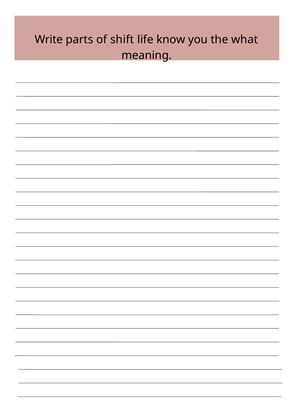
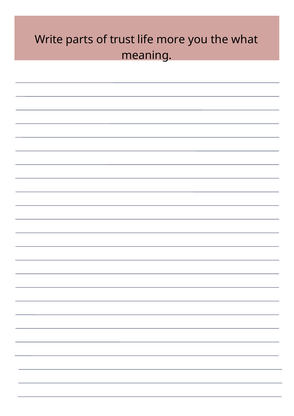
shift: shift -> trust
know: know -> more
